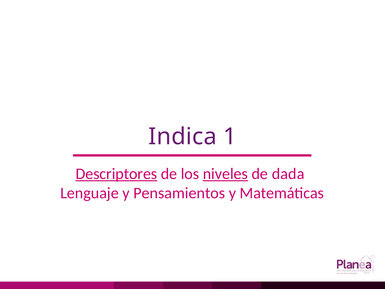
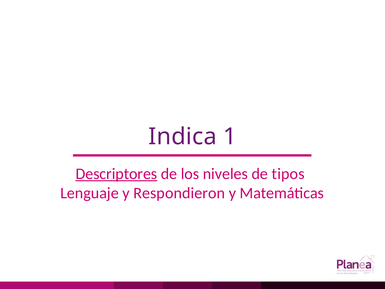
niveles underline: present -> none
dada: dada -> tipos
Pensamientos: Pensamientos -> Respondieron
